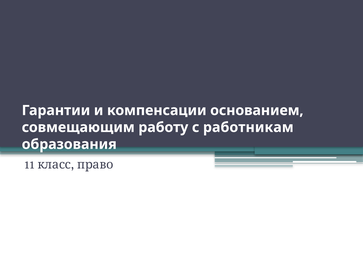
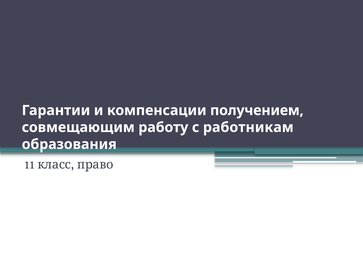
основанием: основанием -> получением
